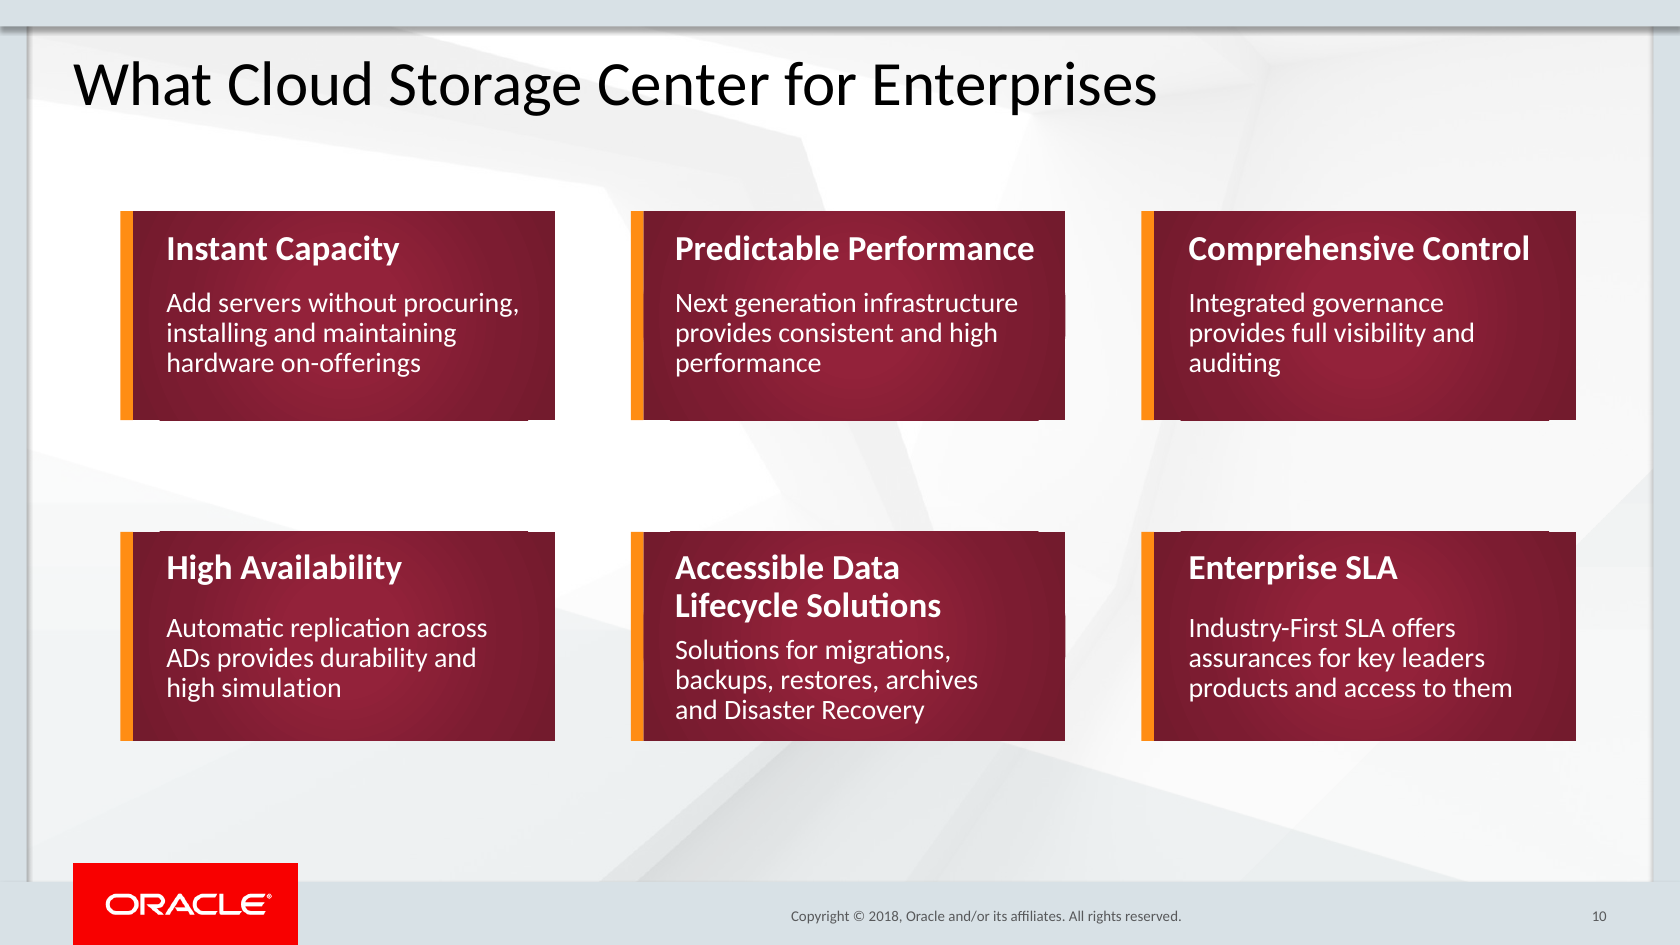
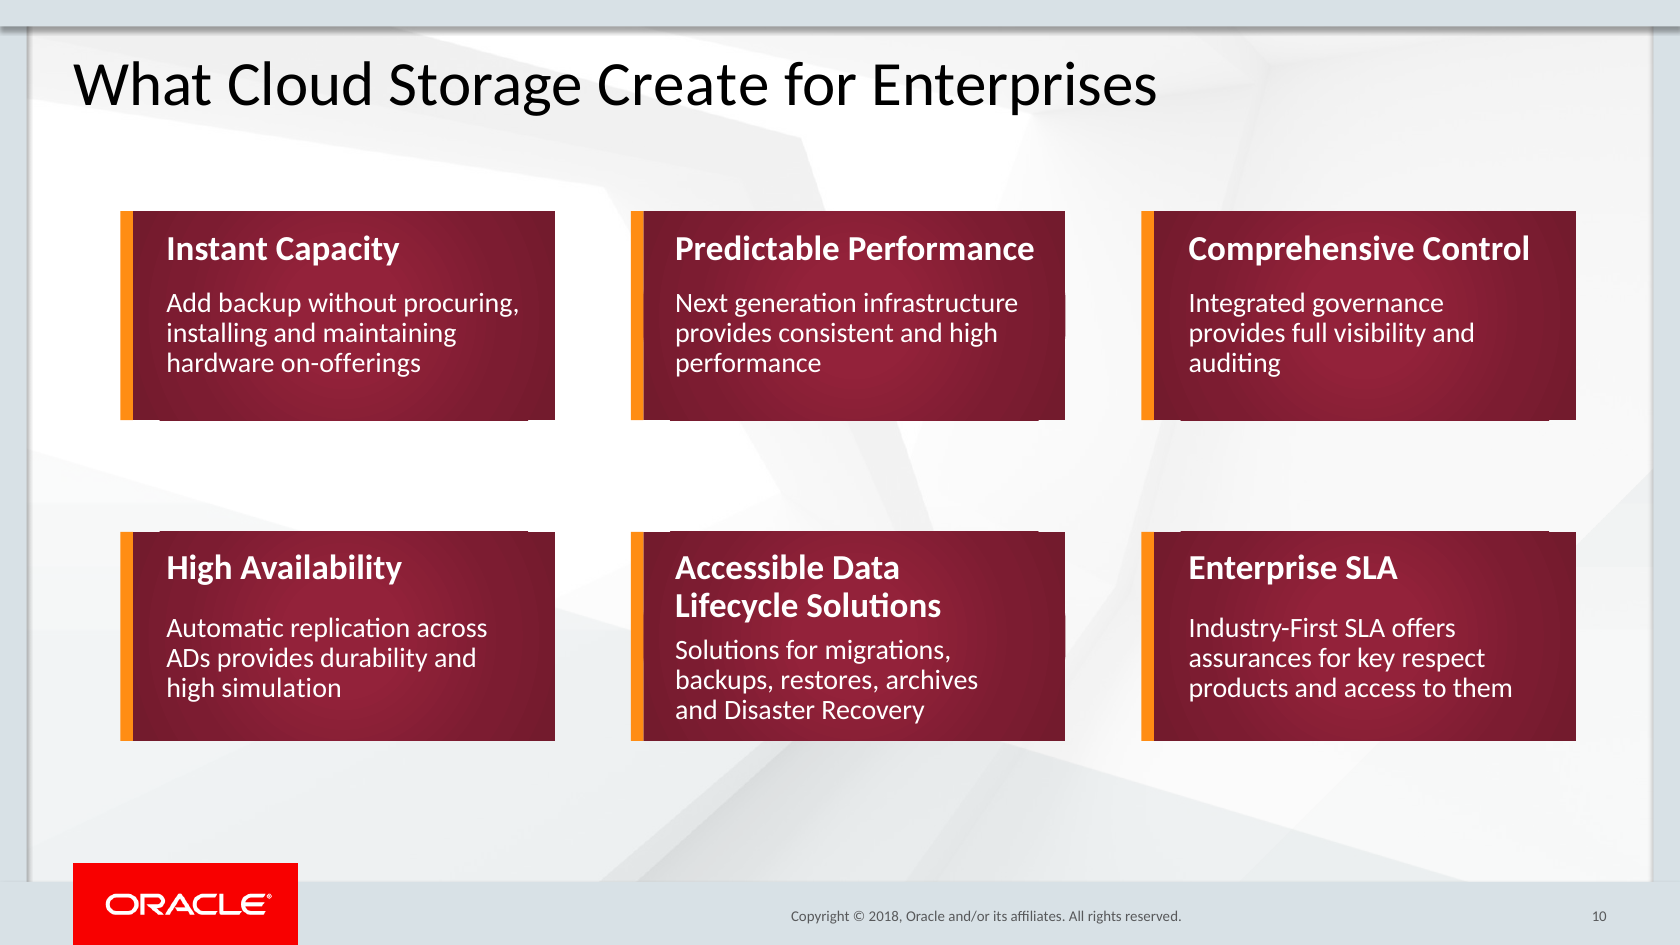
Center: Center -> Create
servers: servers -> backup
leaders: leaders -> respect
